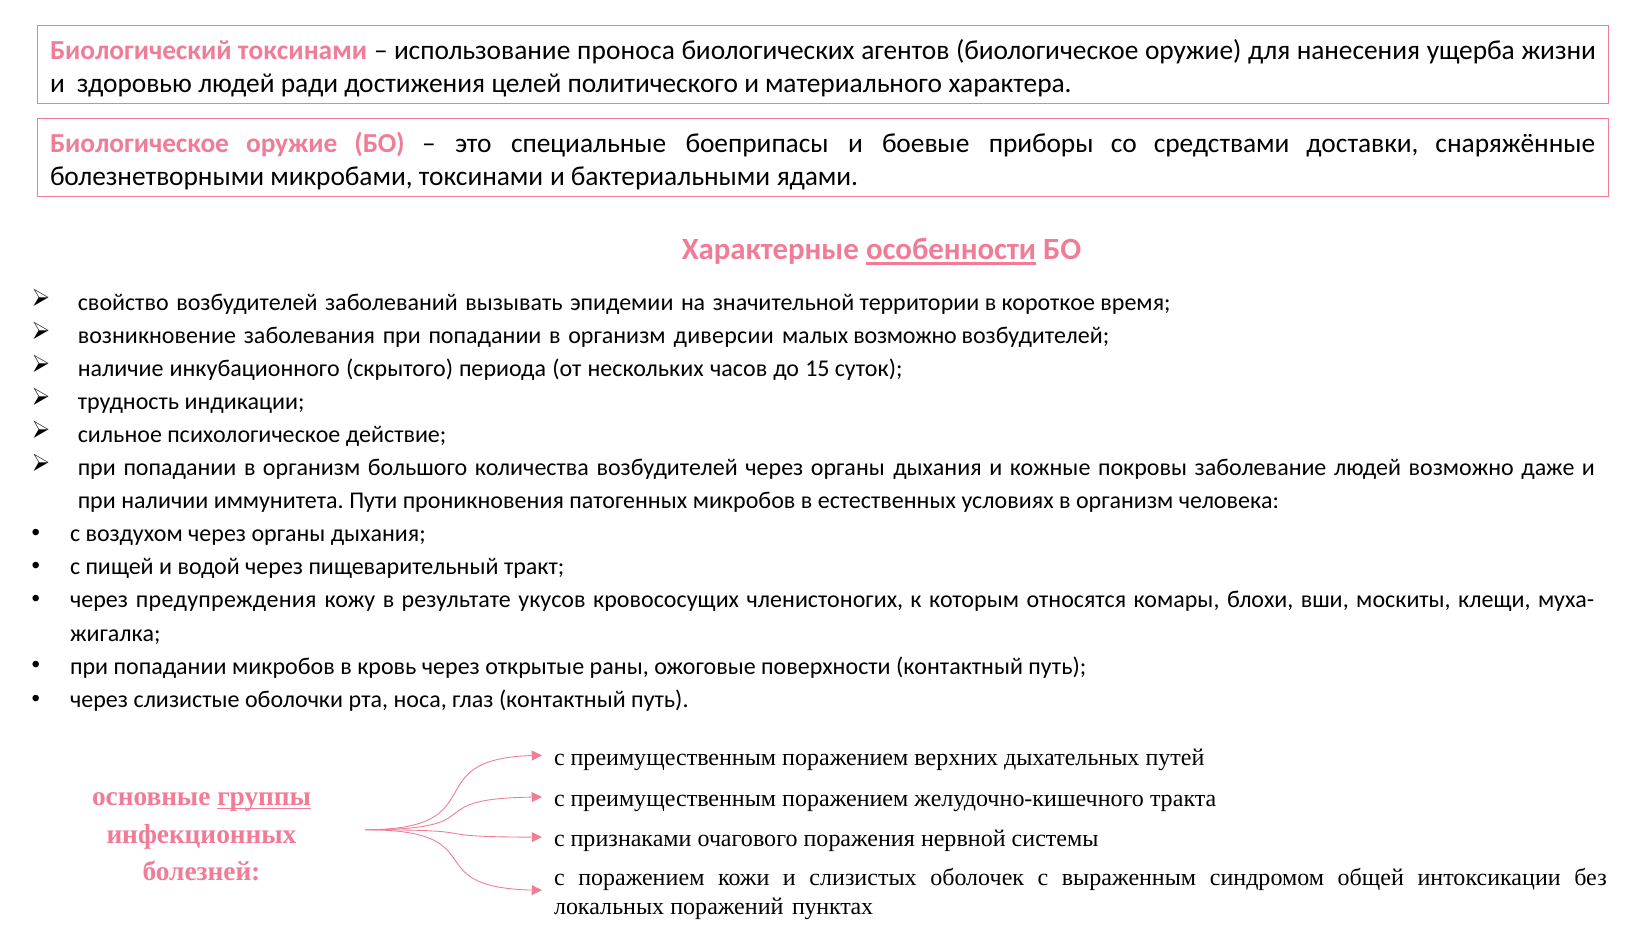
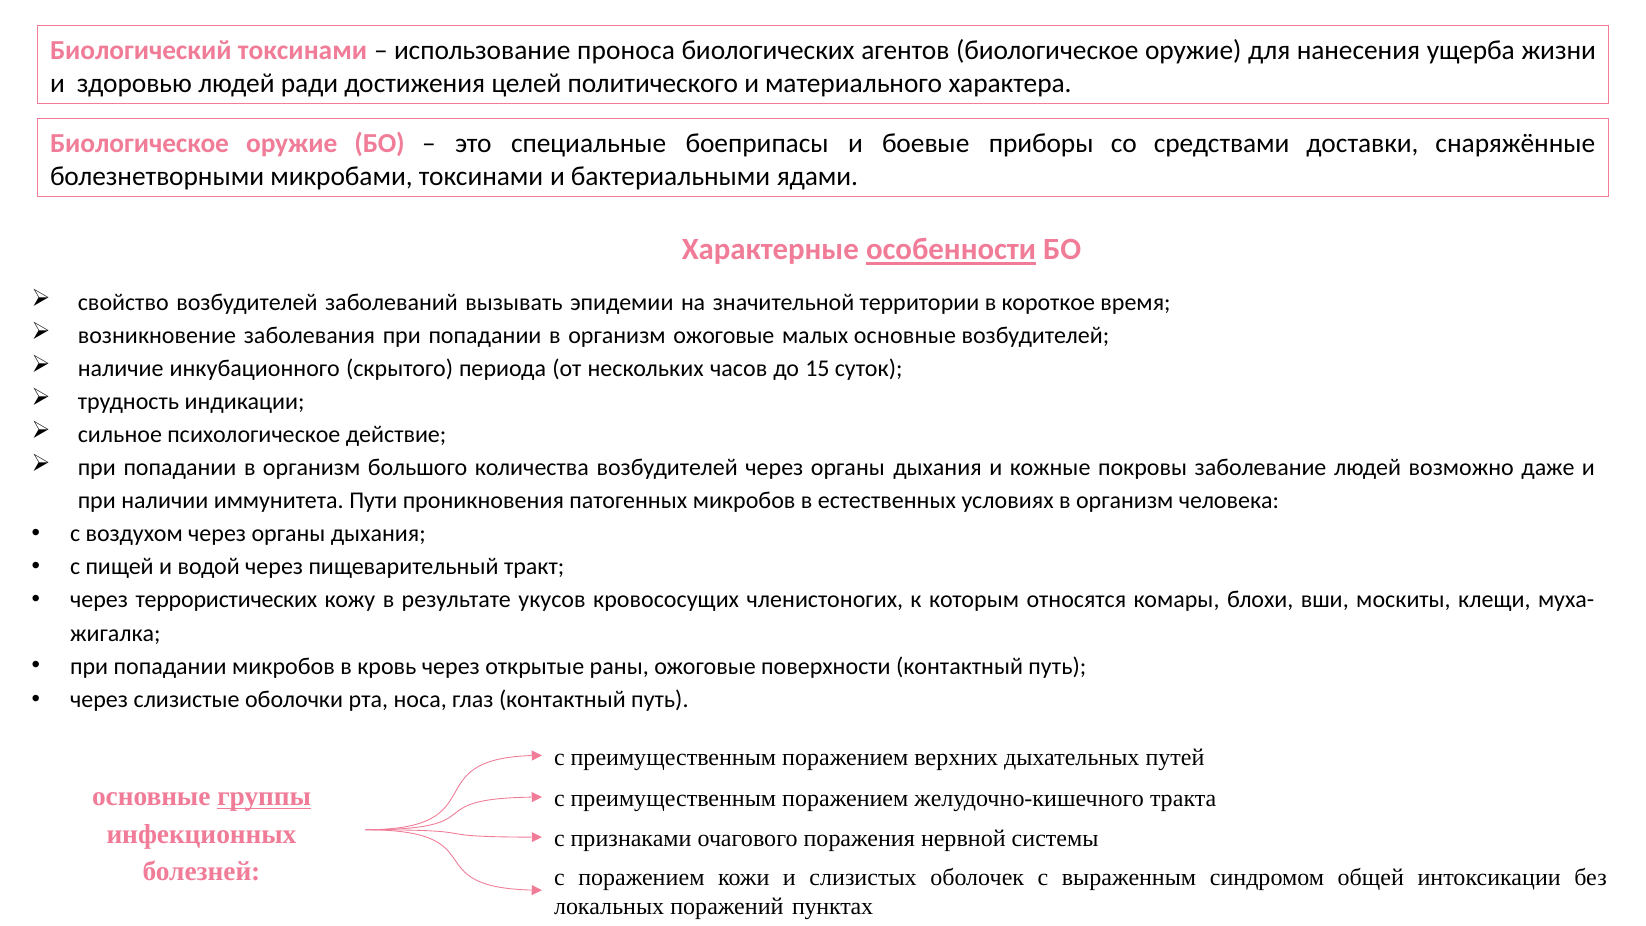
организм диверсии: диверсии -> ожоговые
малых возможно: возможно -> основные
предупреждения: предупреждения -> террористических
